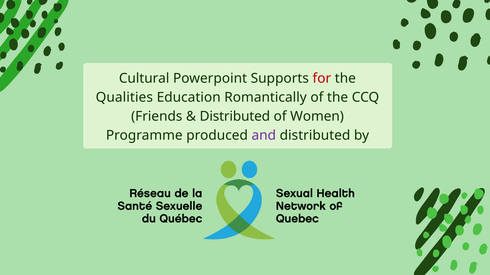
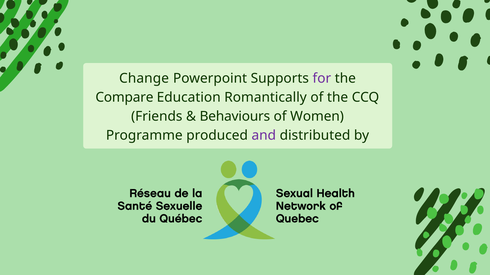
Cultural: Cultural -> Change
for colour: red -> purple
Qualities: Qualities -> Compare
Distributed at (235, 117): Distributed -> Behaviours
